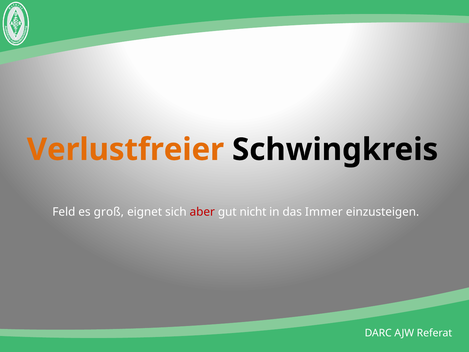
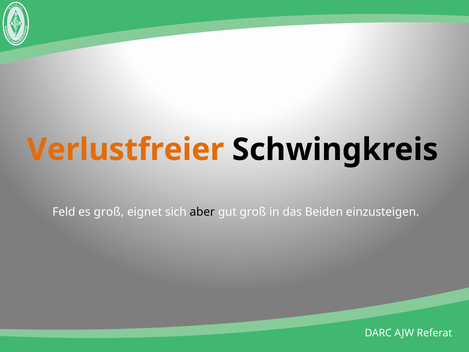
aber colour: red -> black
gut nicht: nicht -> groß
Immer: Immer -> Beiden
